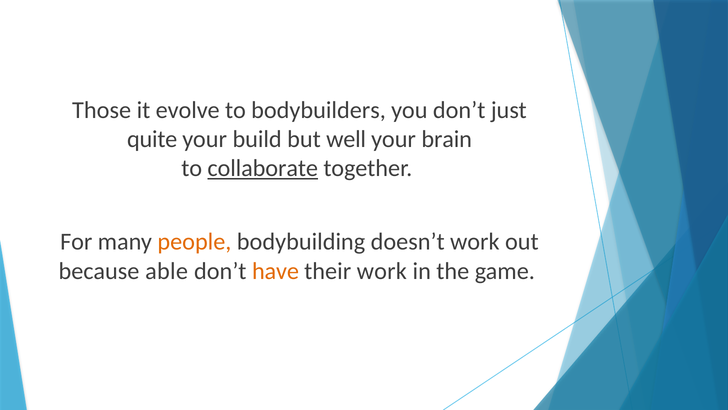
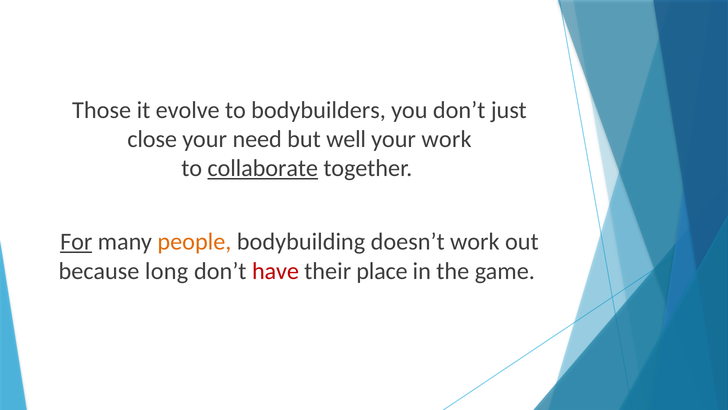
quite: quite -> close
build: build -> need
your brain: brain -> work
For underline: none -> present
able: able -> long
have colour: orange -> red
their work: work -> place
